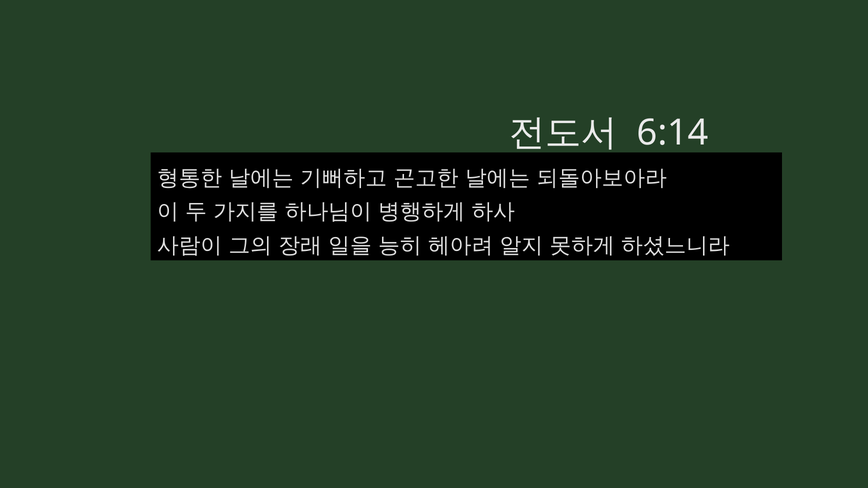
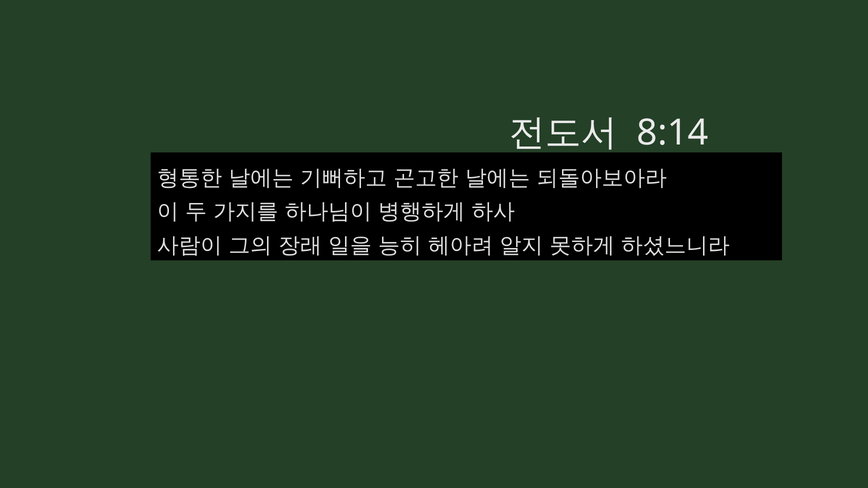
6:14: 6:14 -> 8:14
